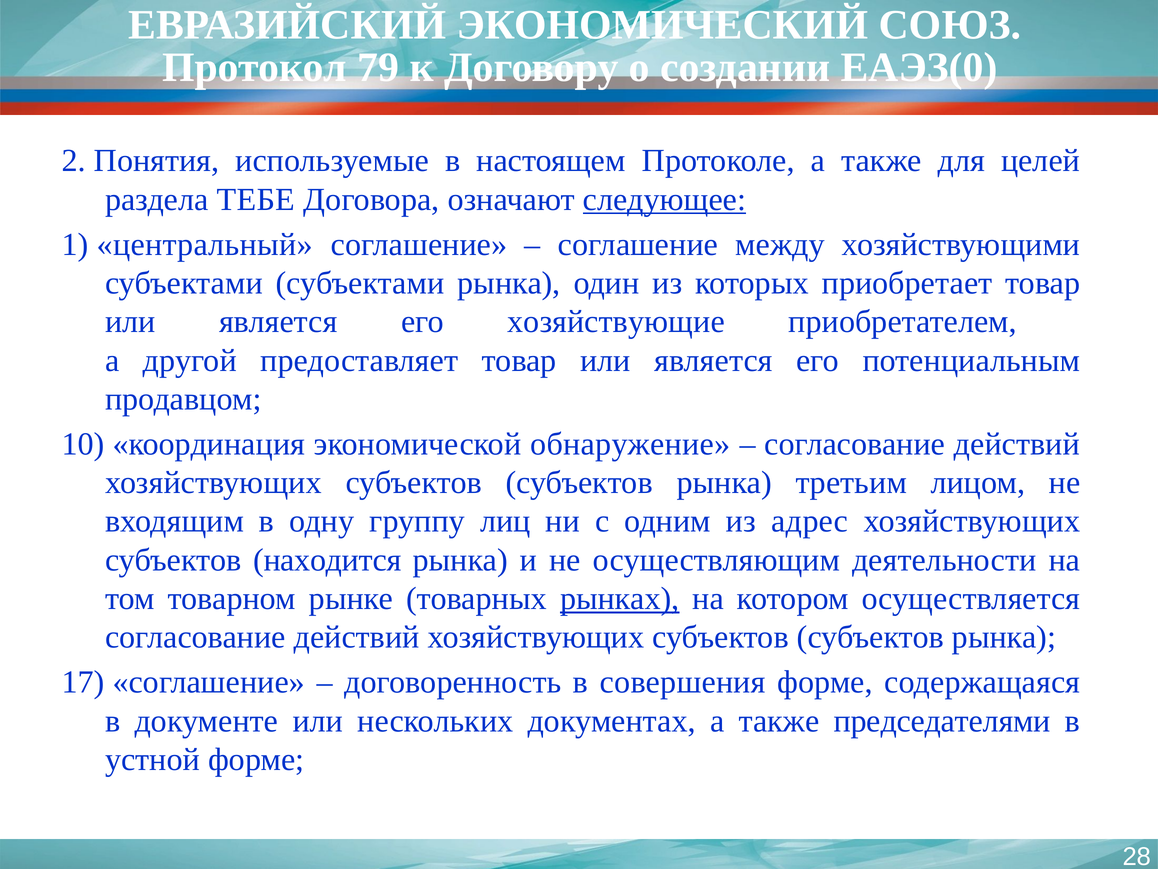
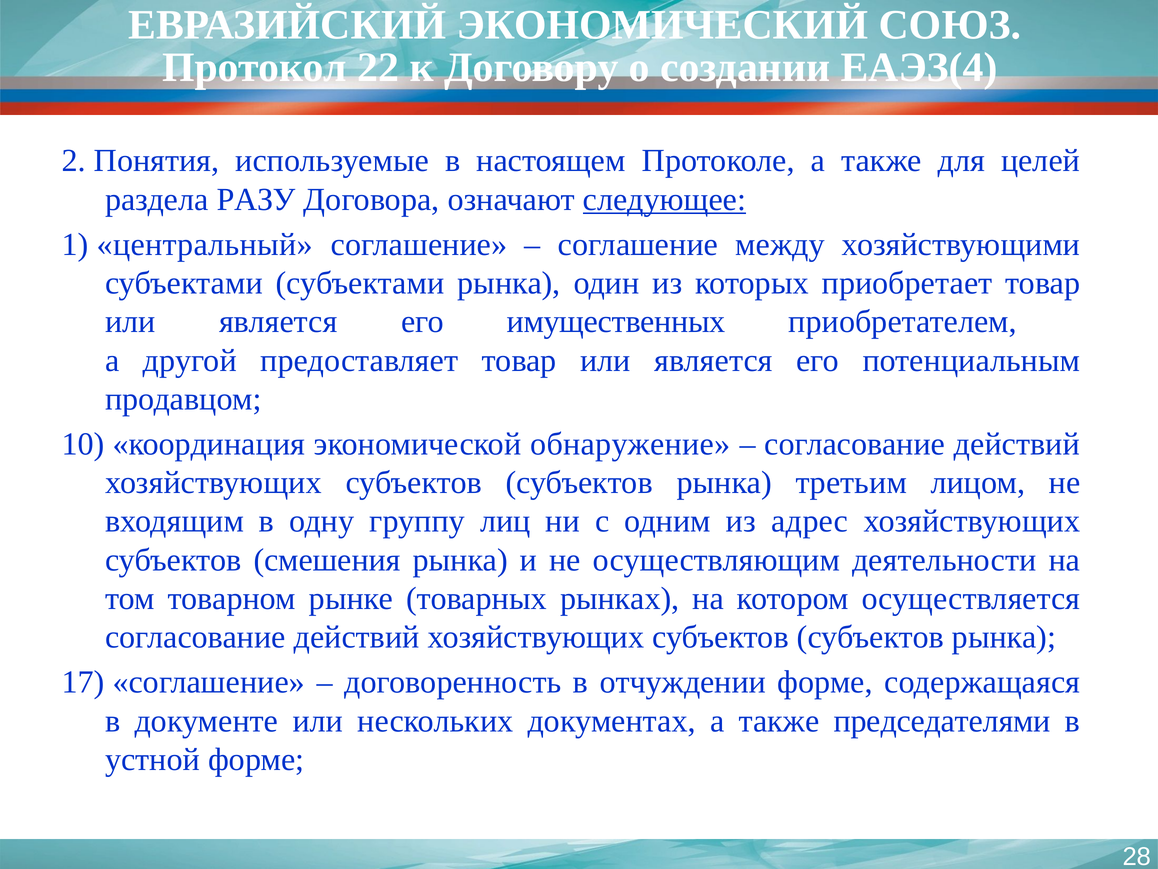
79: 79 -> 22
ЕАЭЗ(0: ЕАЭЗ(0 -> ЕАЭЗ(4
ТЕБЕ: ТЕБЕ -> РАЗУ
хозяйствующие: хозяйствующие -> имущественных
находится: находится -> смешения
рынках underline: present -> none
совершения: совершения -> отчуждении
